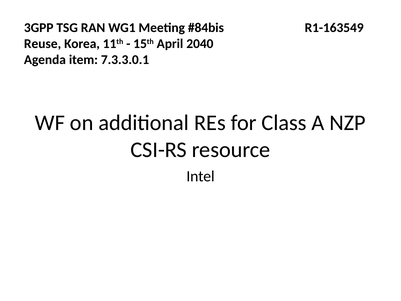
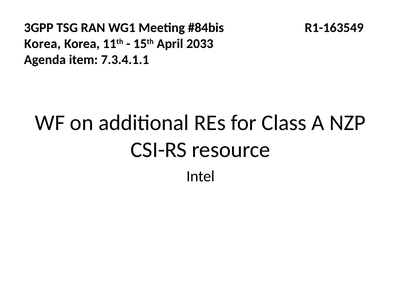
Reuse at (43, 44): Reuse -> Korea
2040: 2040 -> 2033
7.3.3.0.1: 7.3.3.0.1 -> 7.3.4.1.1
